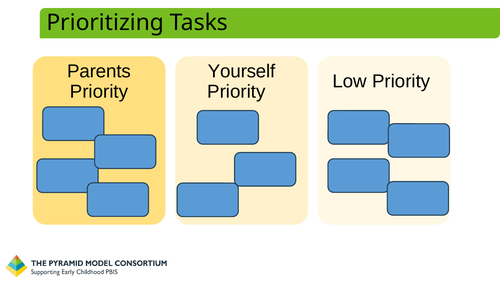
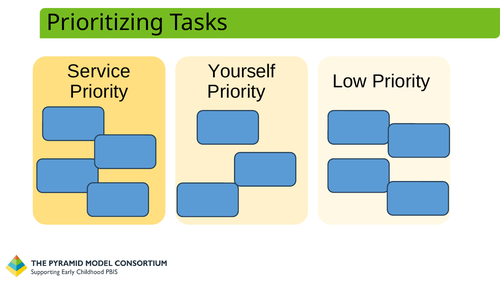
Parents: Parents -> Service
